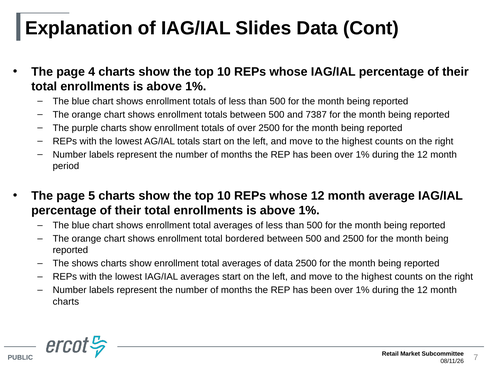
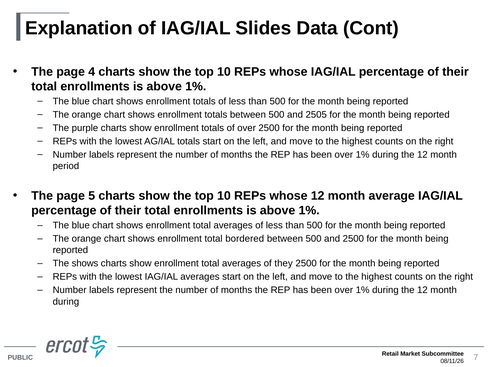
7387: 7387 -> 2505
of data: data -> they
charts at (66, 301): charts -> during
